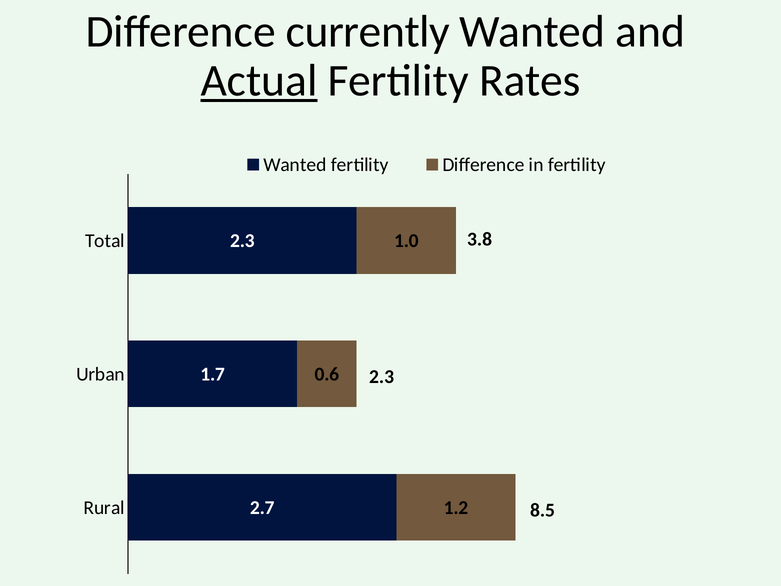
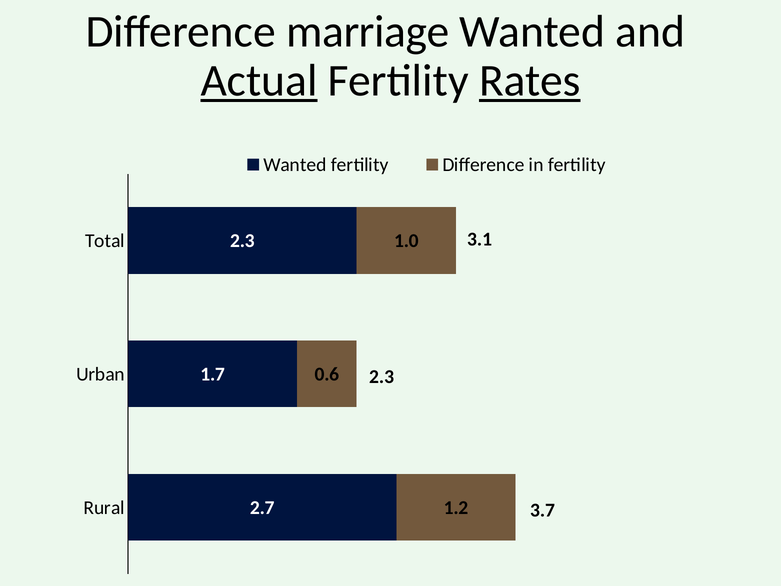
currently: currently -> marriage
Rates underline: none -> present
3.8: 3.8 -> 3.1
8.5: 8.5 -> 3.7
